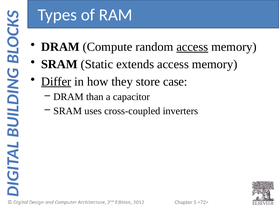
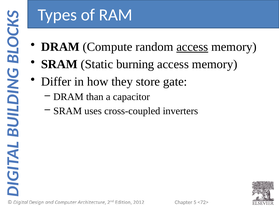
extends: extends -> burning
Differ underline: present -> none
case: case -> gate
